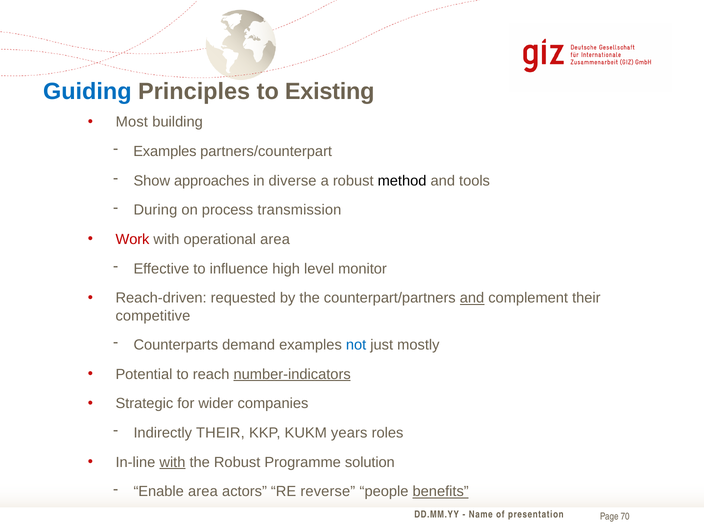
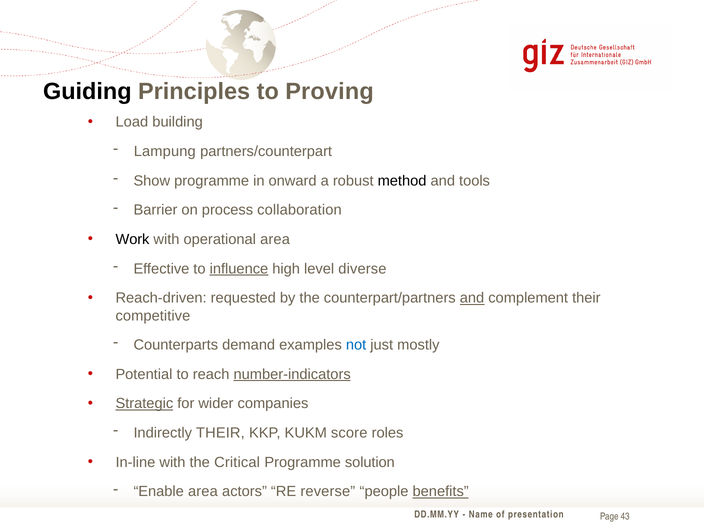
Guiding colour: blue -> black
Existing: Existing -> Proving
Most: Most -> Load
Examples at (165, 151): Examples -> Lampung
Show approaches: approaches -> programme
diverse: diverse -> onward
During: During -> Barrier
transmission: transmission -> collaboration
Work colour: red -> black
influence underline: none -> present
monitor: monitor -> diverse
Strategic underline: none -> present
years: years -> score
with at (172, 462) underline: present -> none
the Robust: Robust -> Critical
70: 70 -> 43
